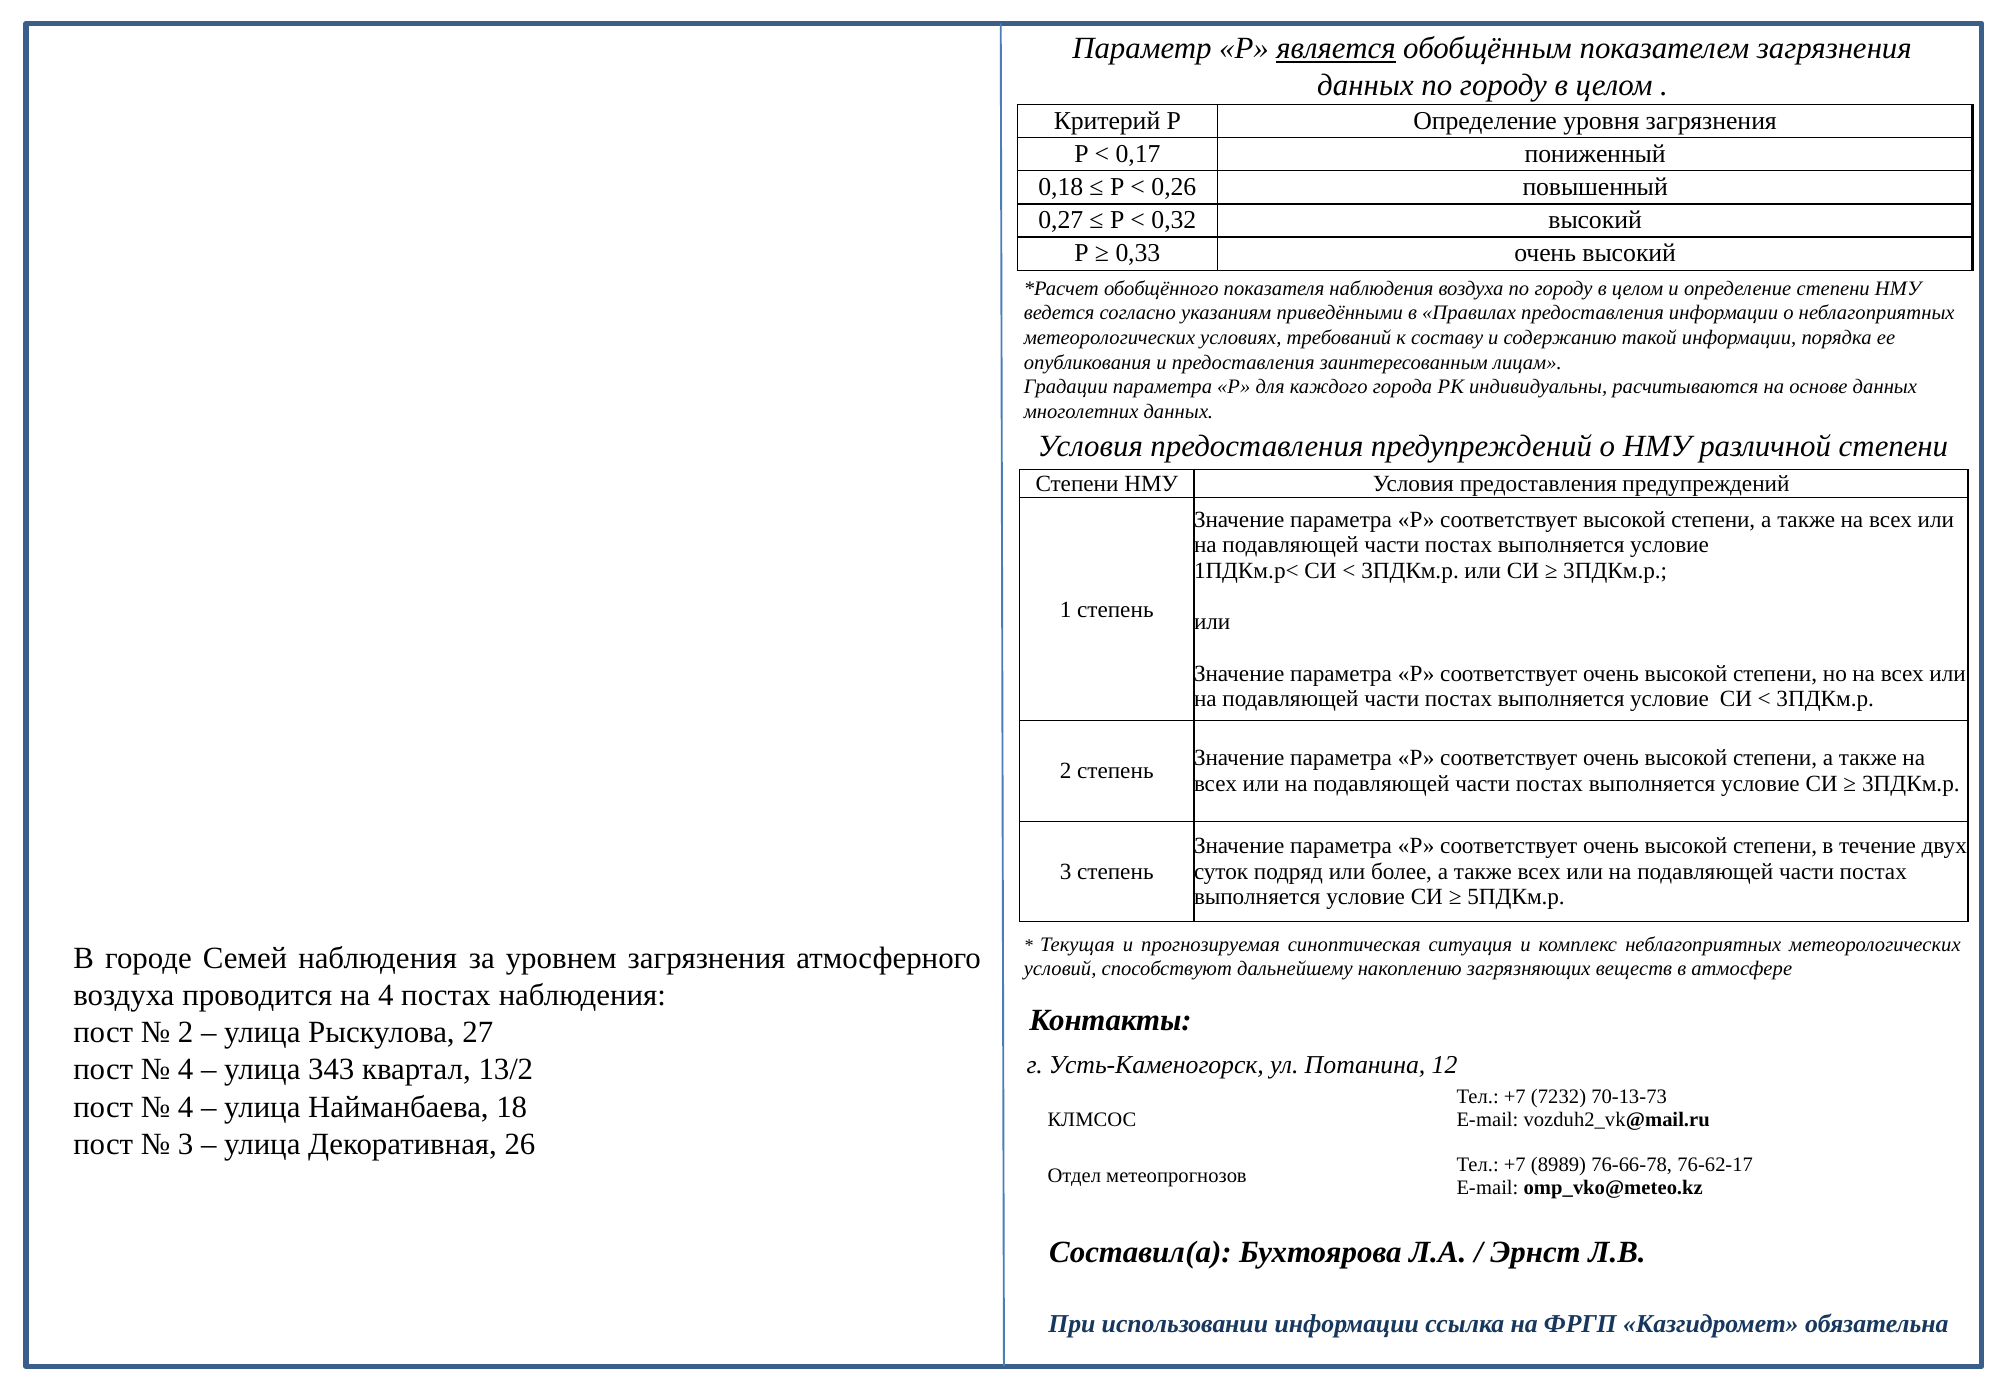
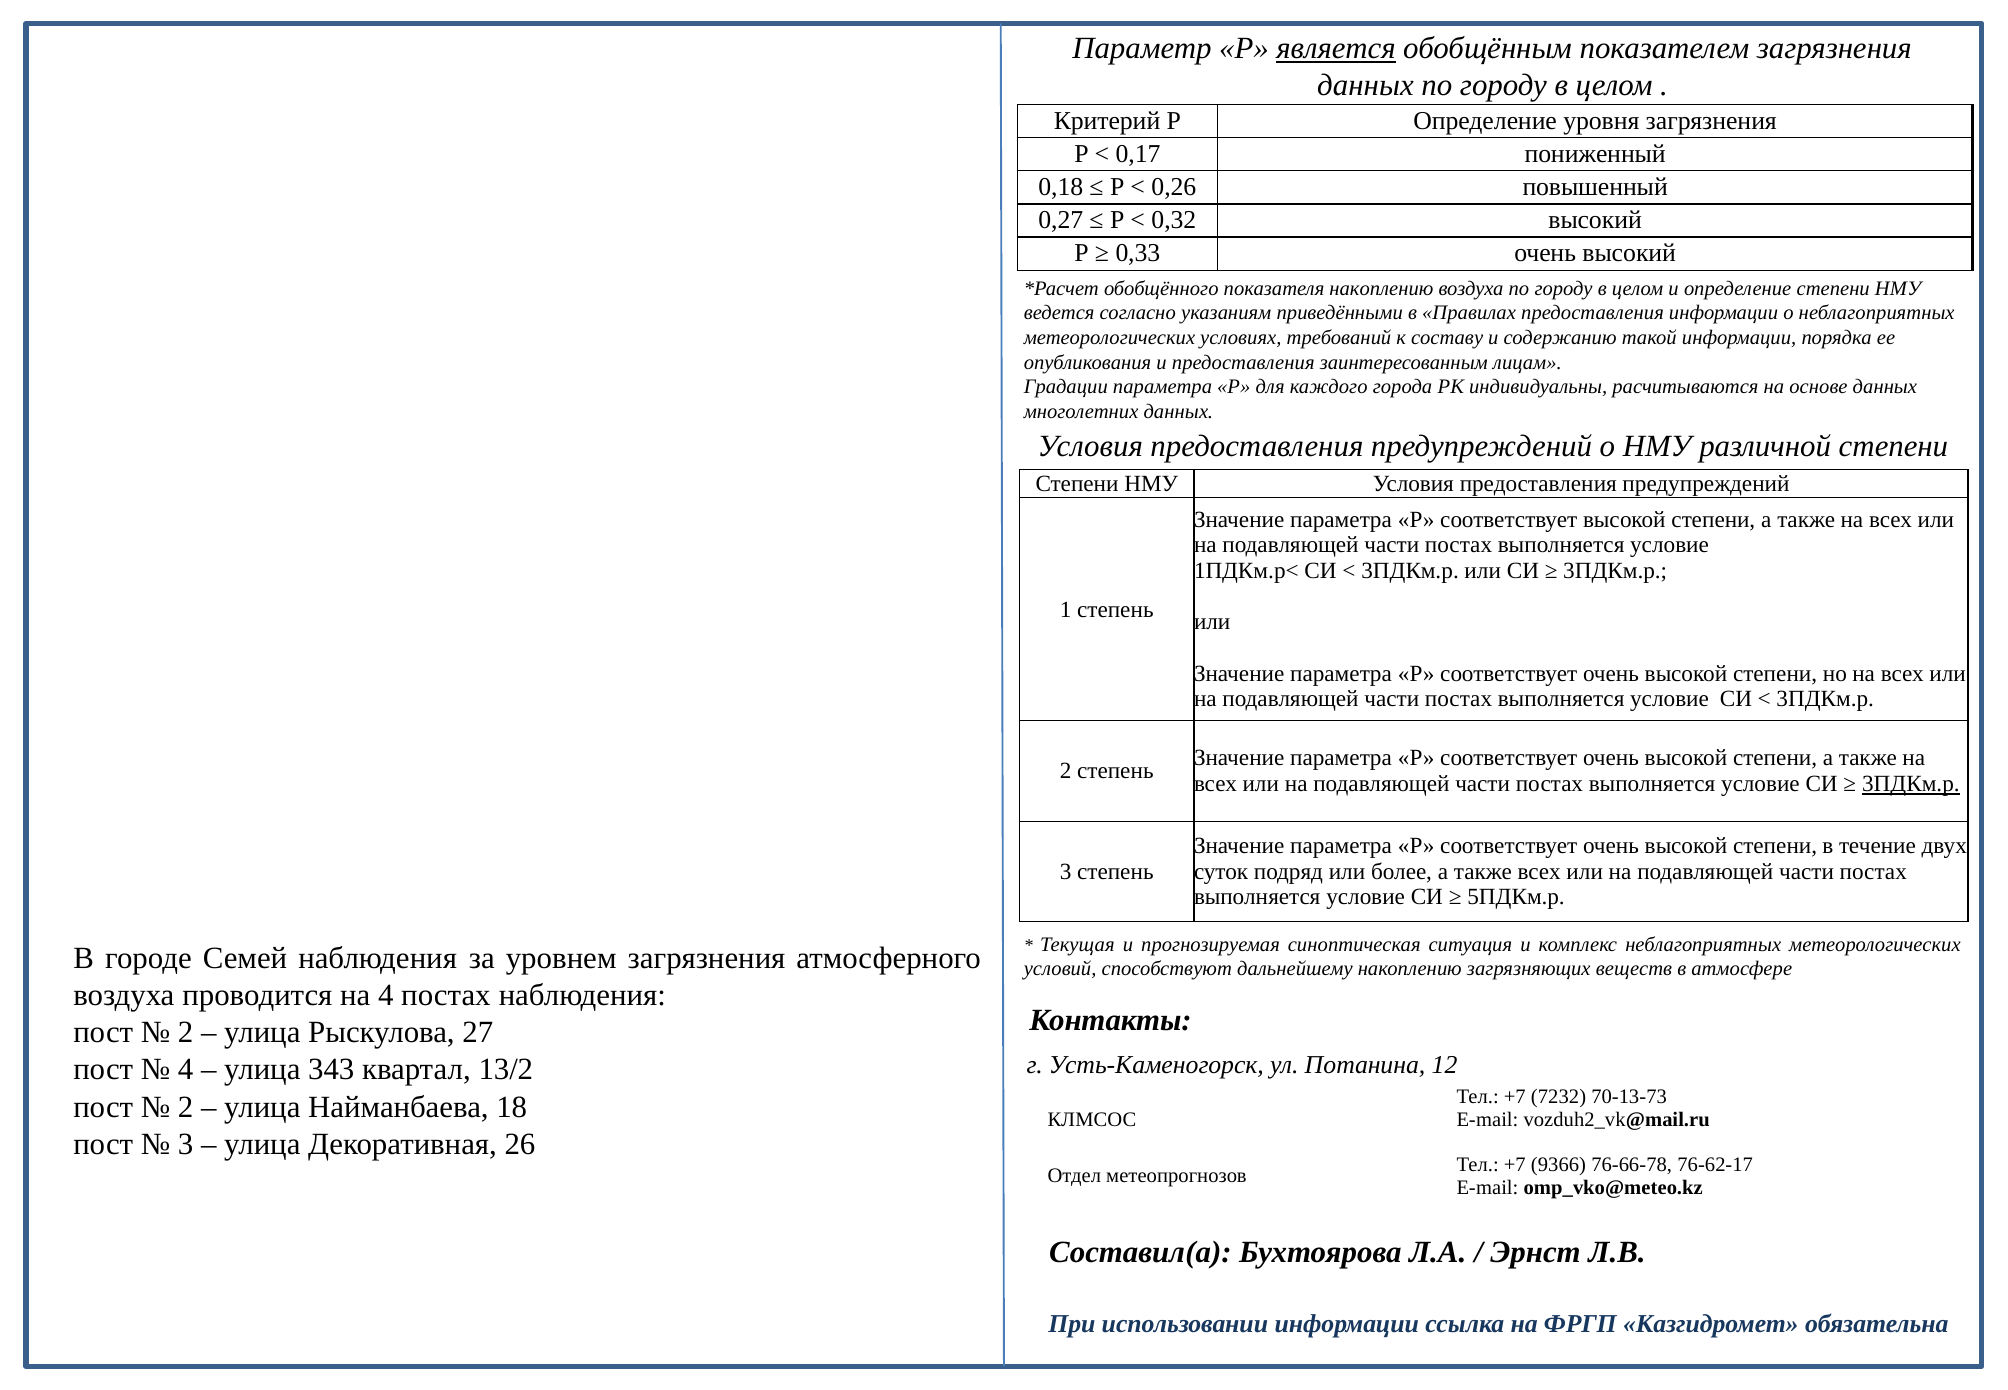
показателя наблюдения: наблюдения -> накоплению
3ПДКм.р at (1911, 784) underline: none -> present
4 at (186, 1107): 4 -> 2
8989: 8989 -> 9366
